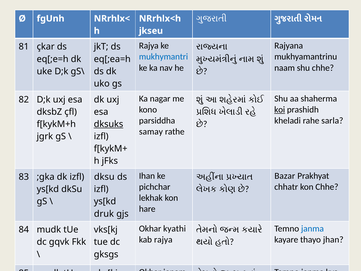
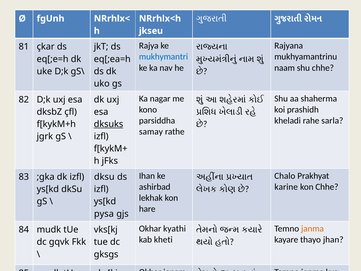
koi underline: present -> none
Bazar: Bazar -> Chalo
pichchar: pichchar -> ashirbad
chhatr: chhatr -> karine
druk: druk -> pysa
janma at (312, 228) colour: blue -> orange
kab rajya: rajya -> kheti
